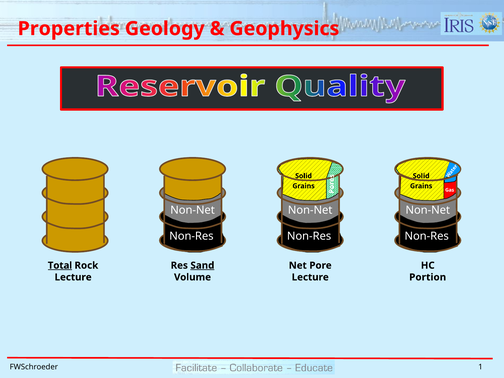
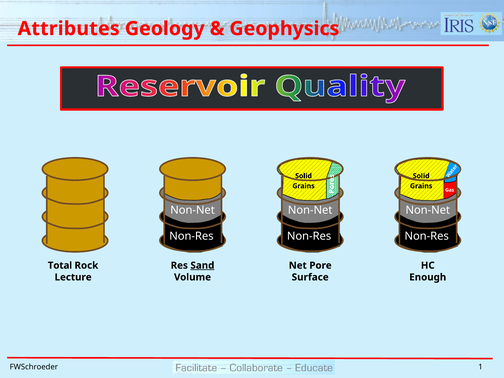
Properties: Properties -> Attributes
Total underline: present -> none
Lecture at (310, 277): Lecture -> Surface
Portion: Portion -> Enough
